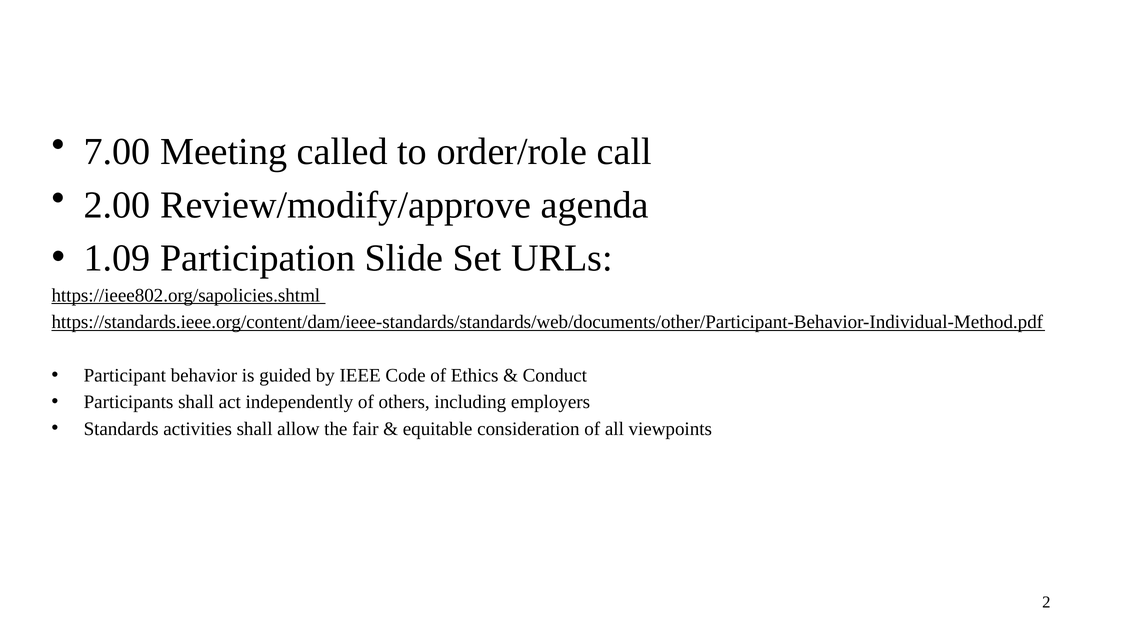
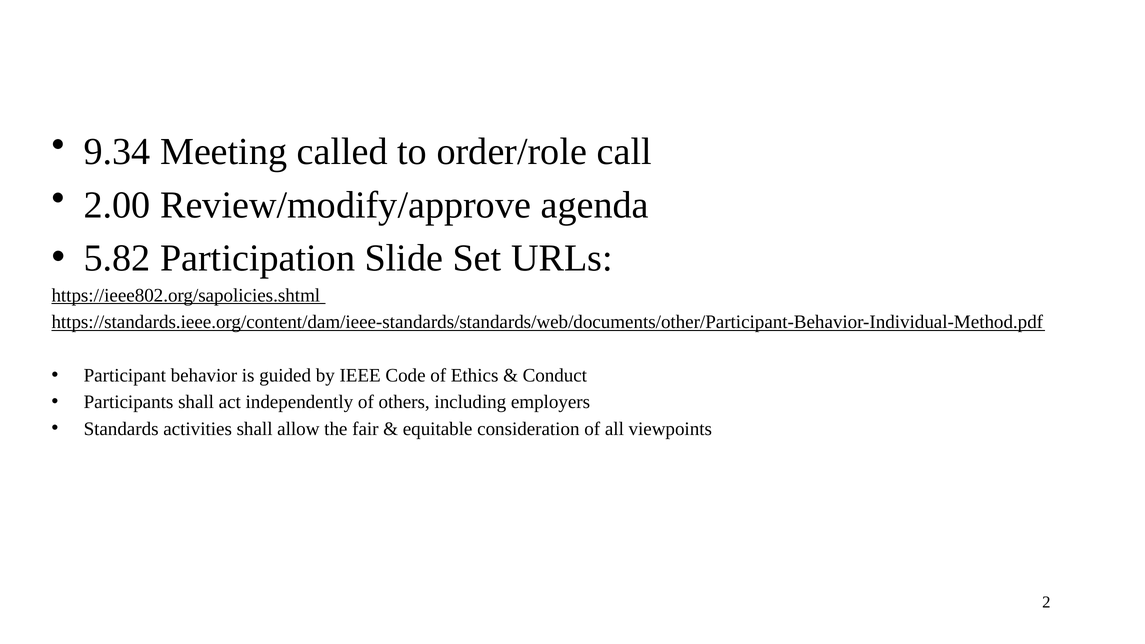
7.00: 7.00 -> 9.34
1.09: 1.09 -> 5.82
